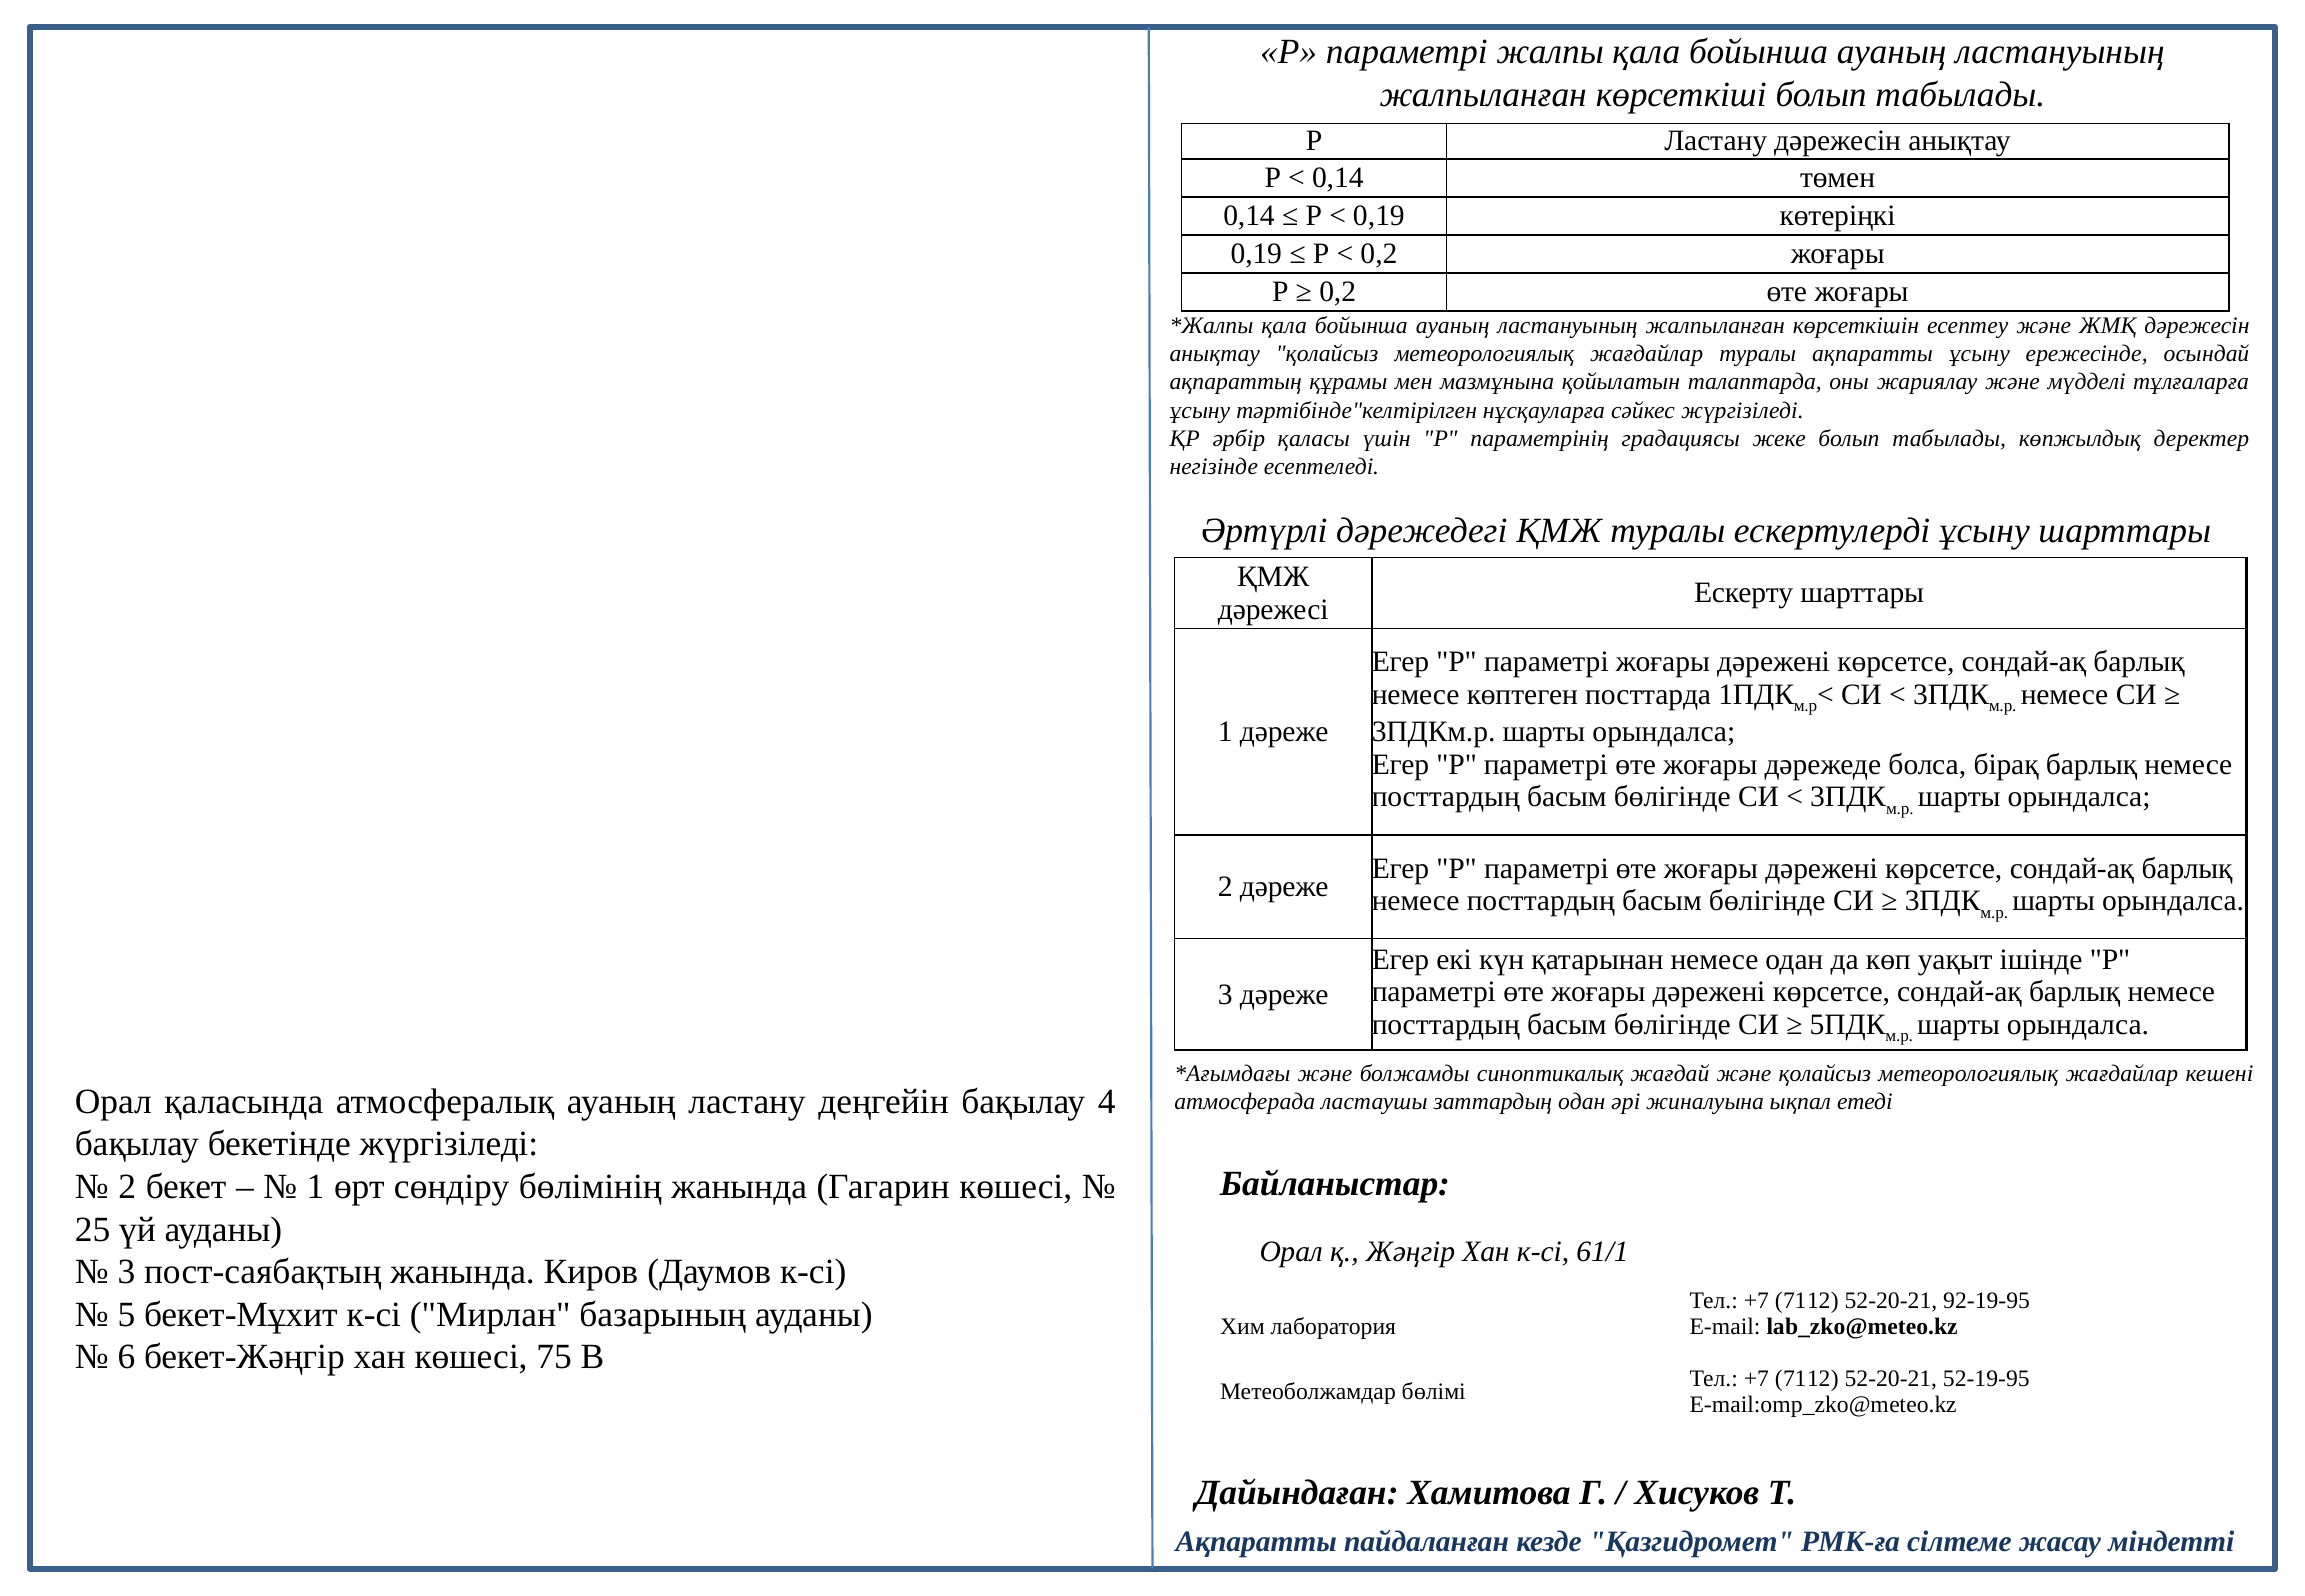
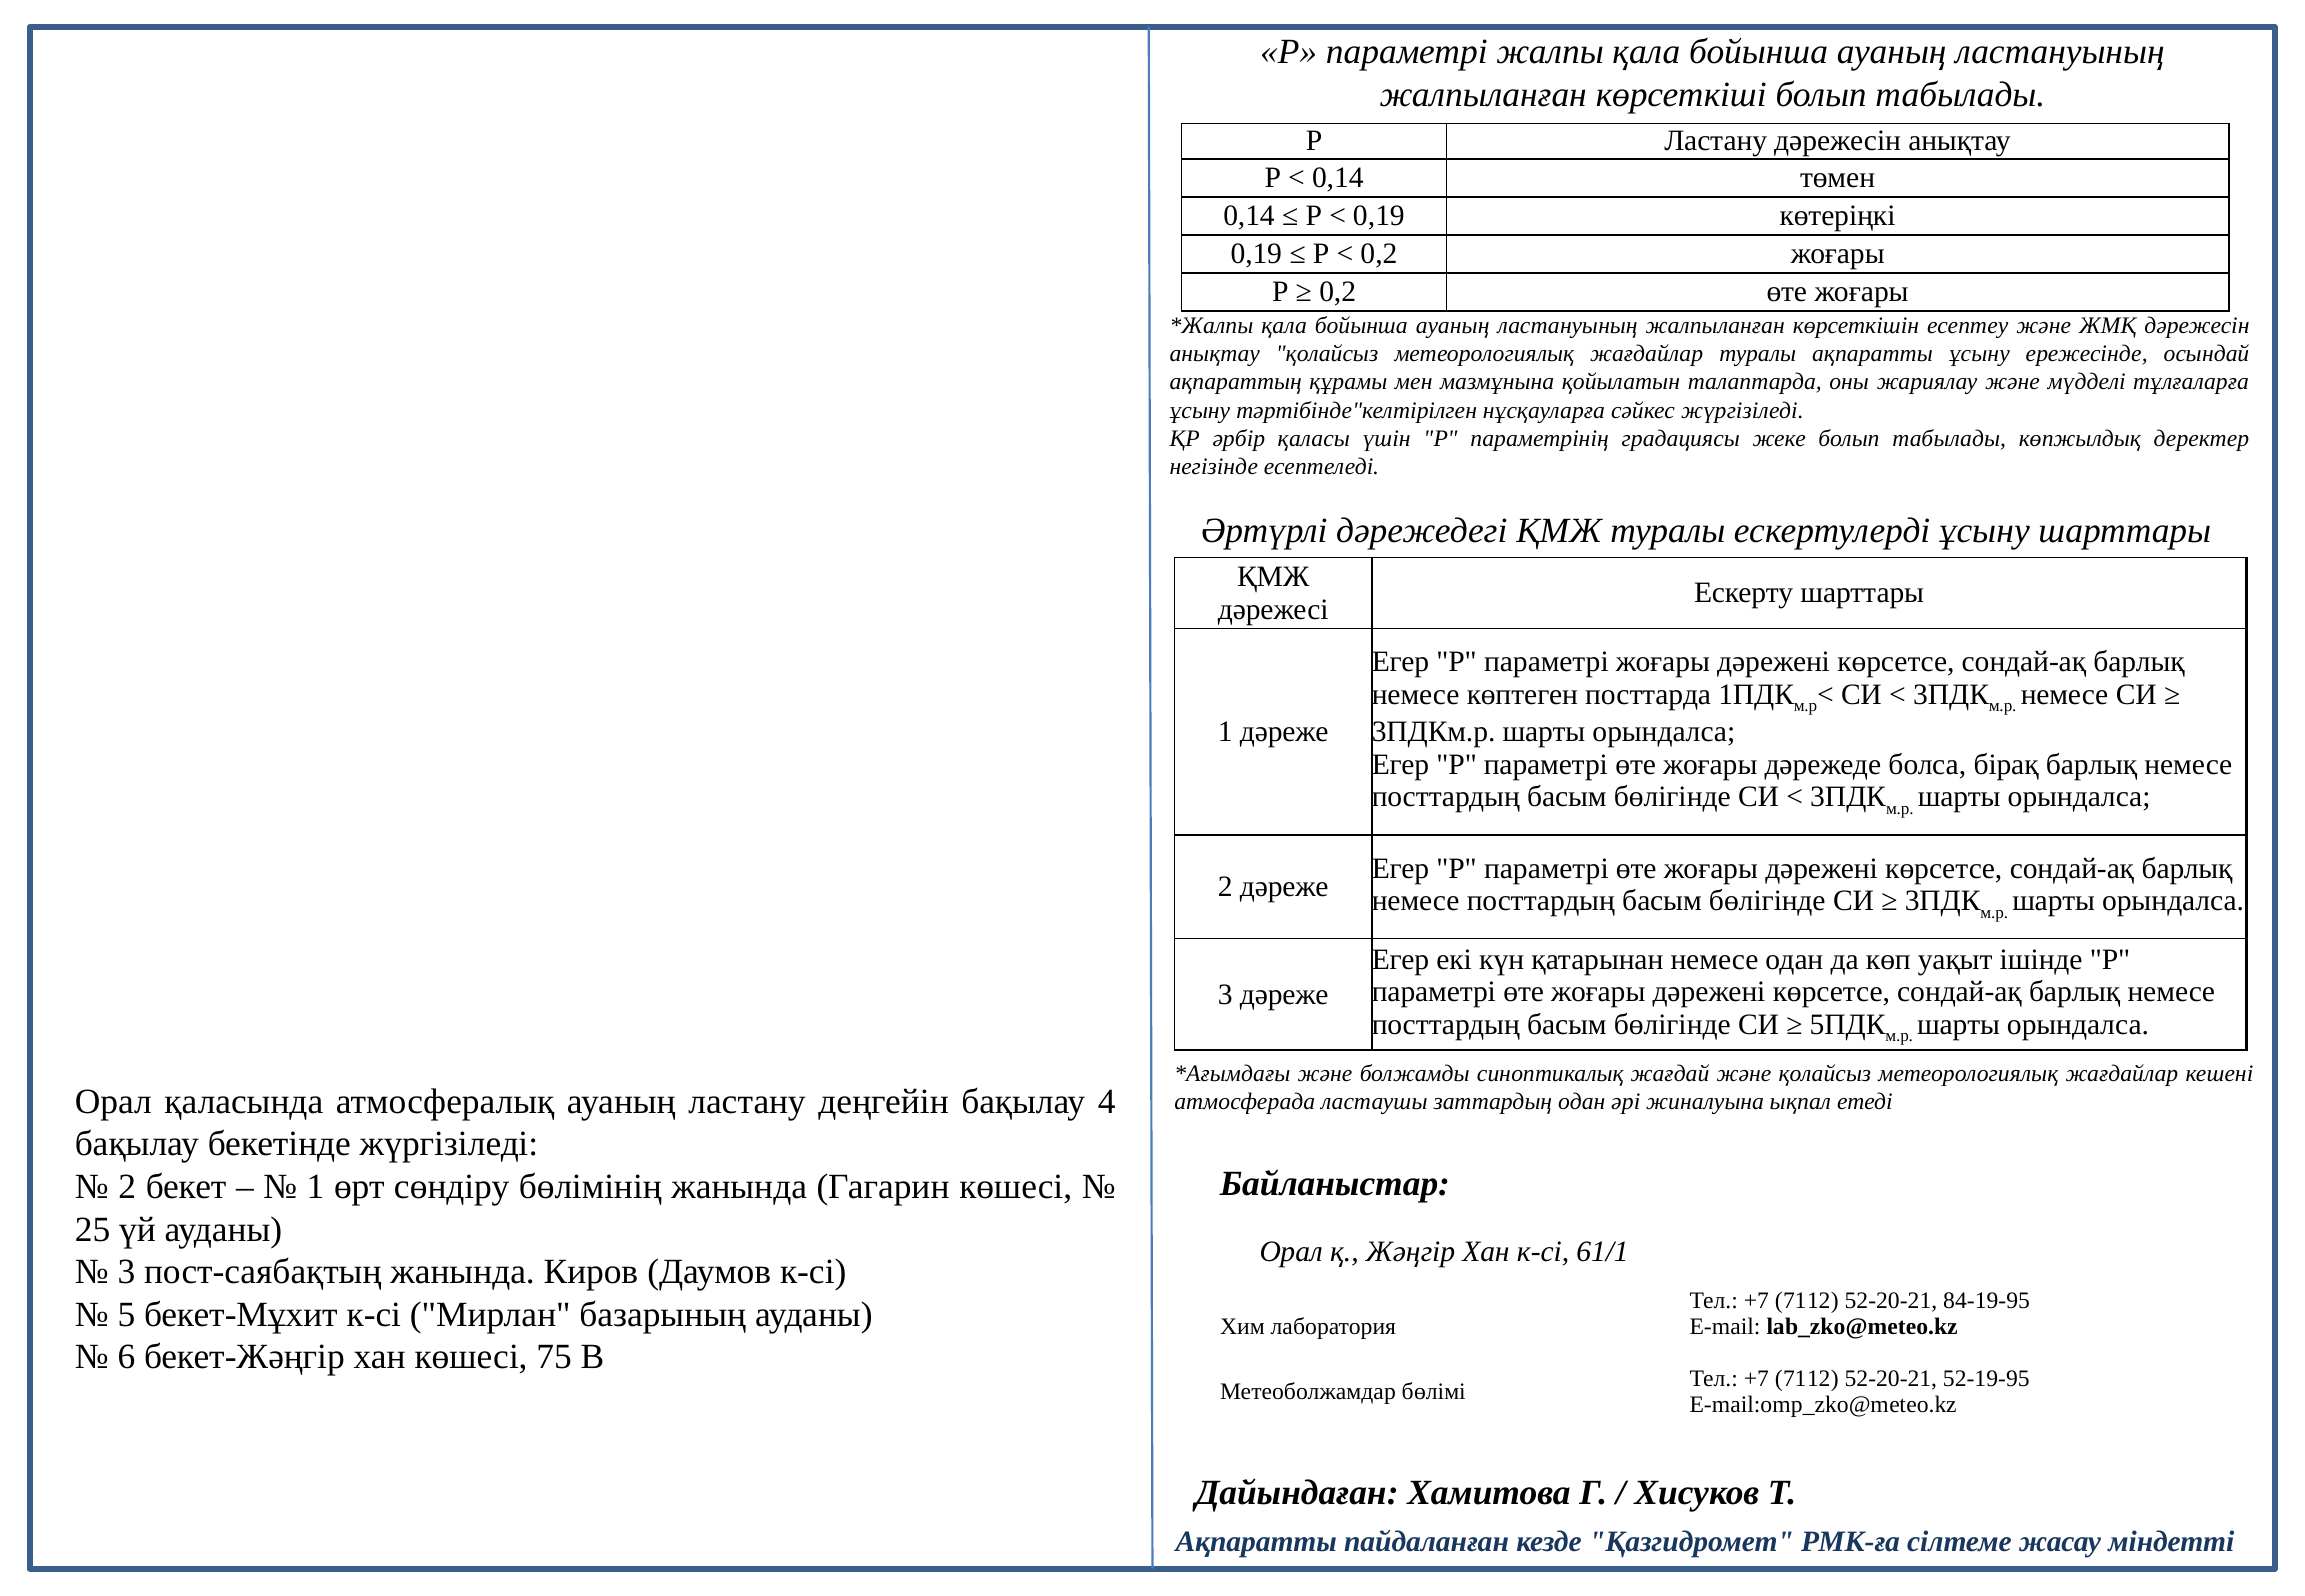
92-19-95: 92-19-95 -> 84-19-95
